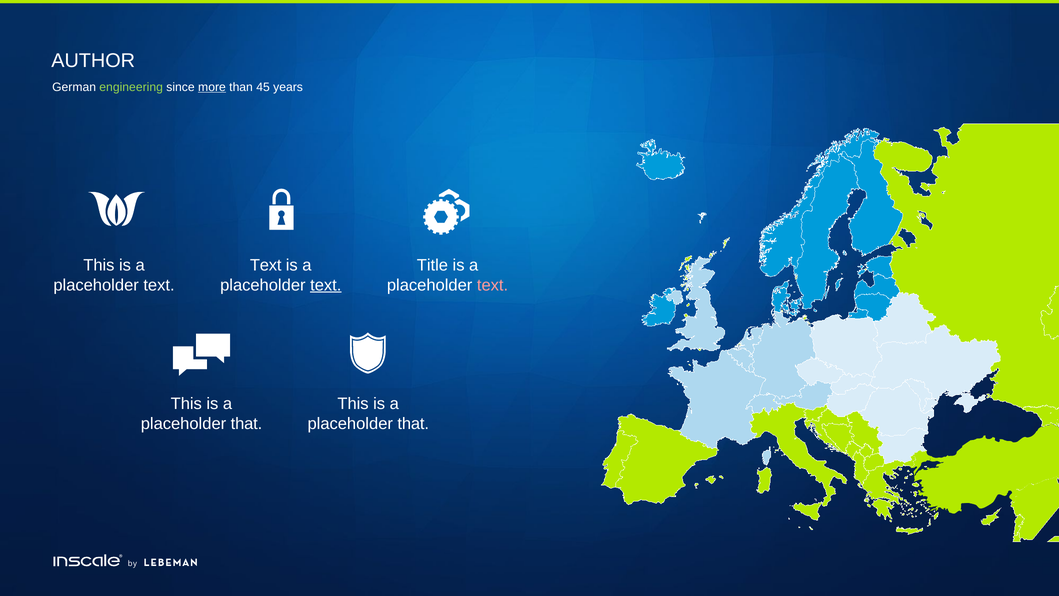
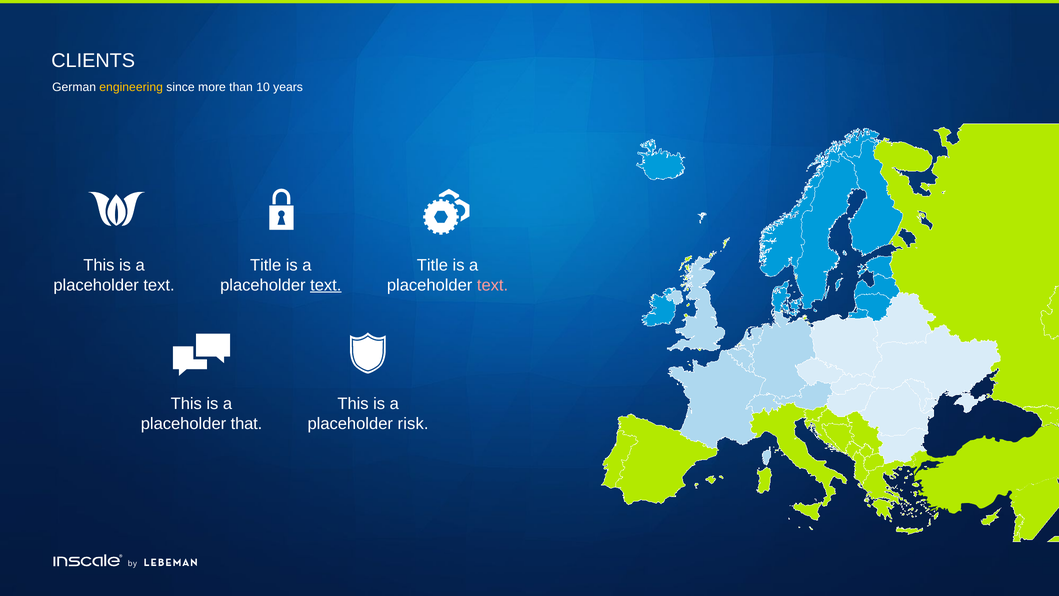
AUTHOR: AUTHOR -> CLIENTS
engineering colour: light green -> yellow
more underline: present -> none
45: 45 -> 10
Text at (266, 265): Text -> Title
that at (413, 424): that -> risk
